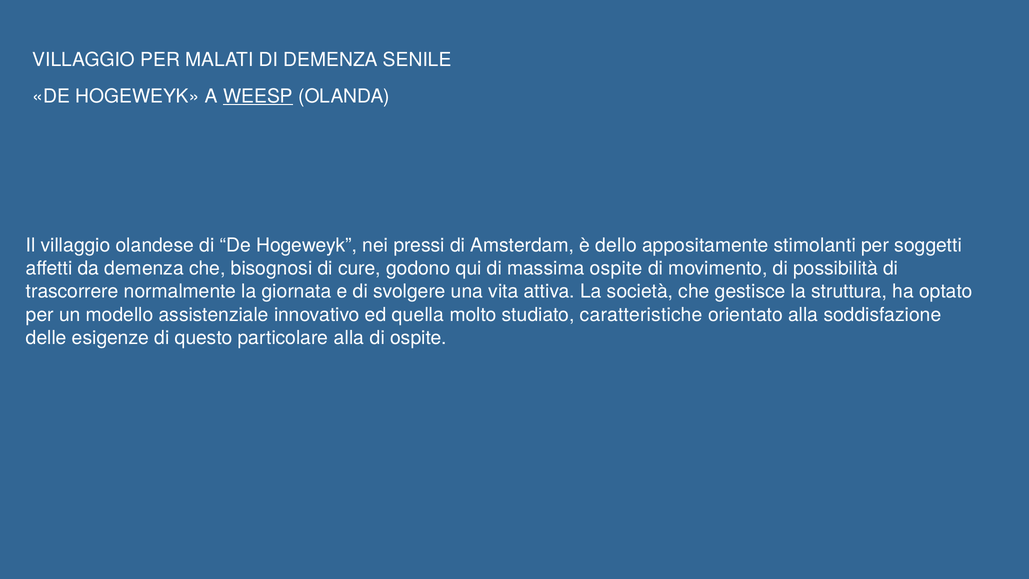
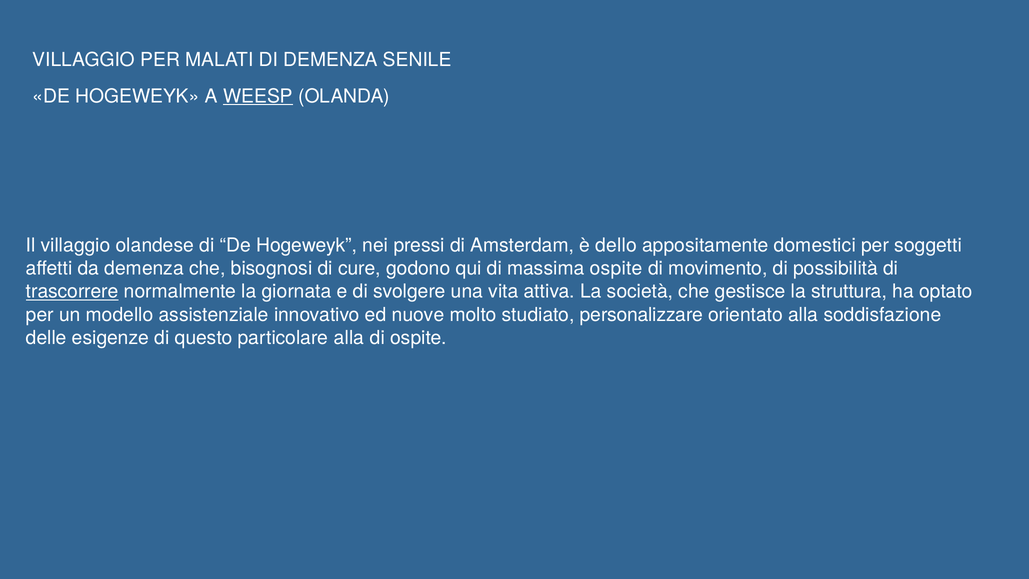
stimolanti: stimolanti -> domestici
trascorrere underline: none -> present
quella: quella -> nuove
caratteristiche: caratteristiche -> personalizzare
